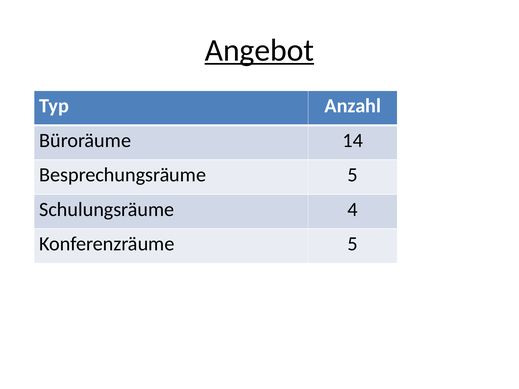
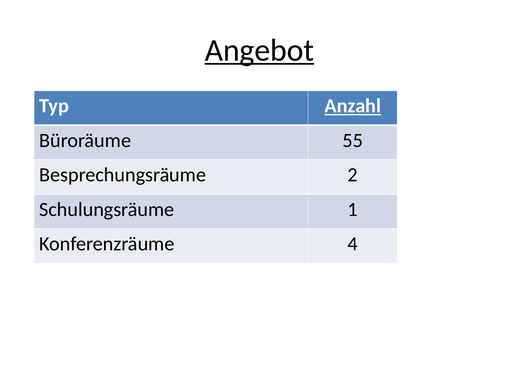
Anzahl underline: none -> present
14: 14 -> 55
Besprechungsräume 5: 5 -> 2
4: 4 -> 1
Konferenzräume 5: 5 -> 4
